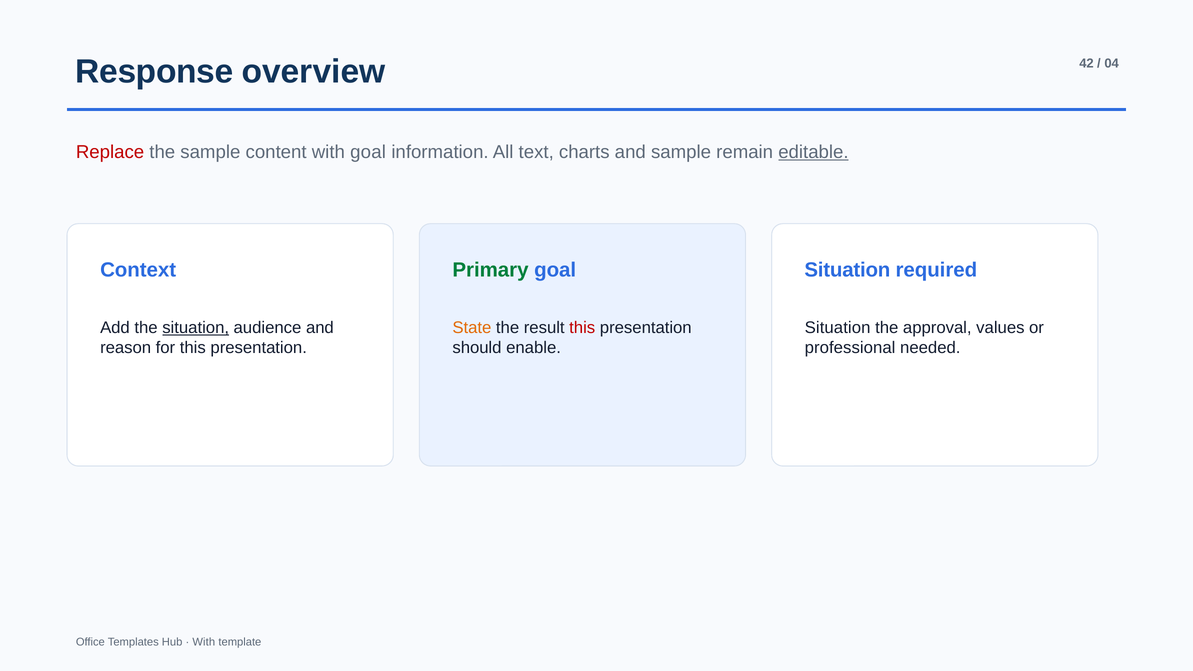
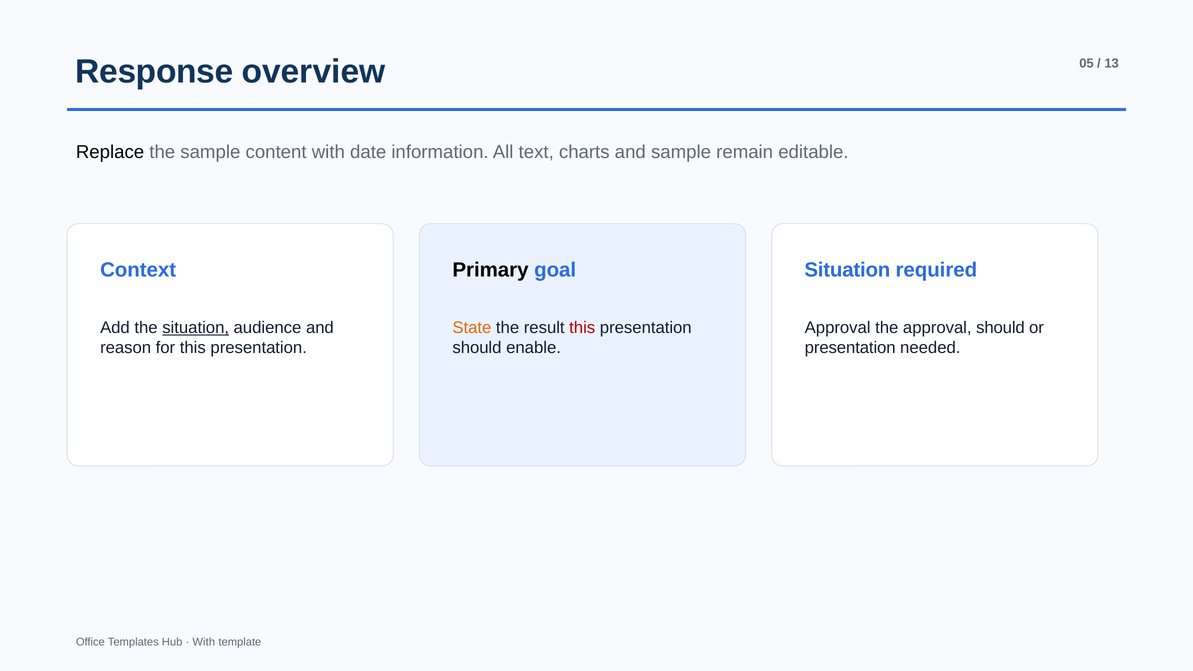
42: 42 -> 05
04: 04 -> 13
Replace colour: red -> black
with goal: goal -> date
editable underline: present -> none
Primary colour: green -> black
Situation at (838, 328): Situation -> Approval
approval values: values -> should
professional at (850, 348): professional -> presentation
